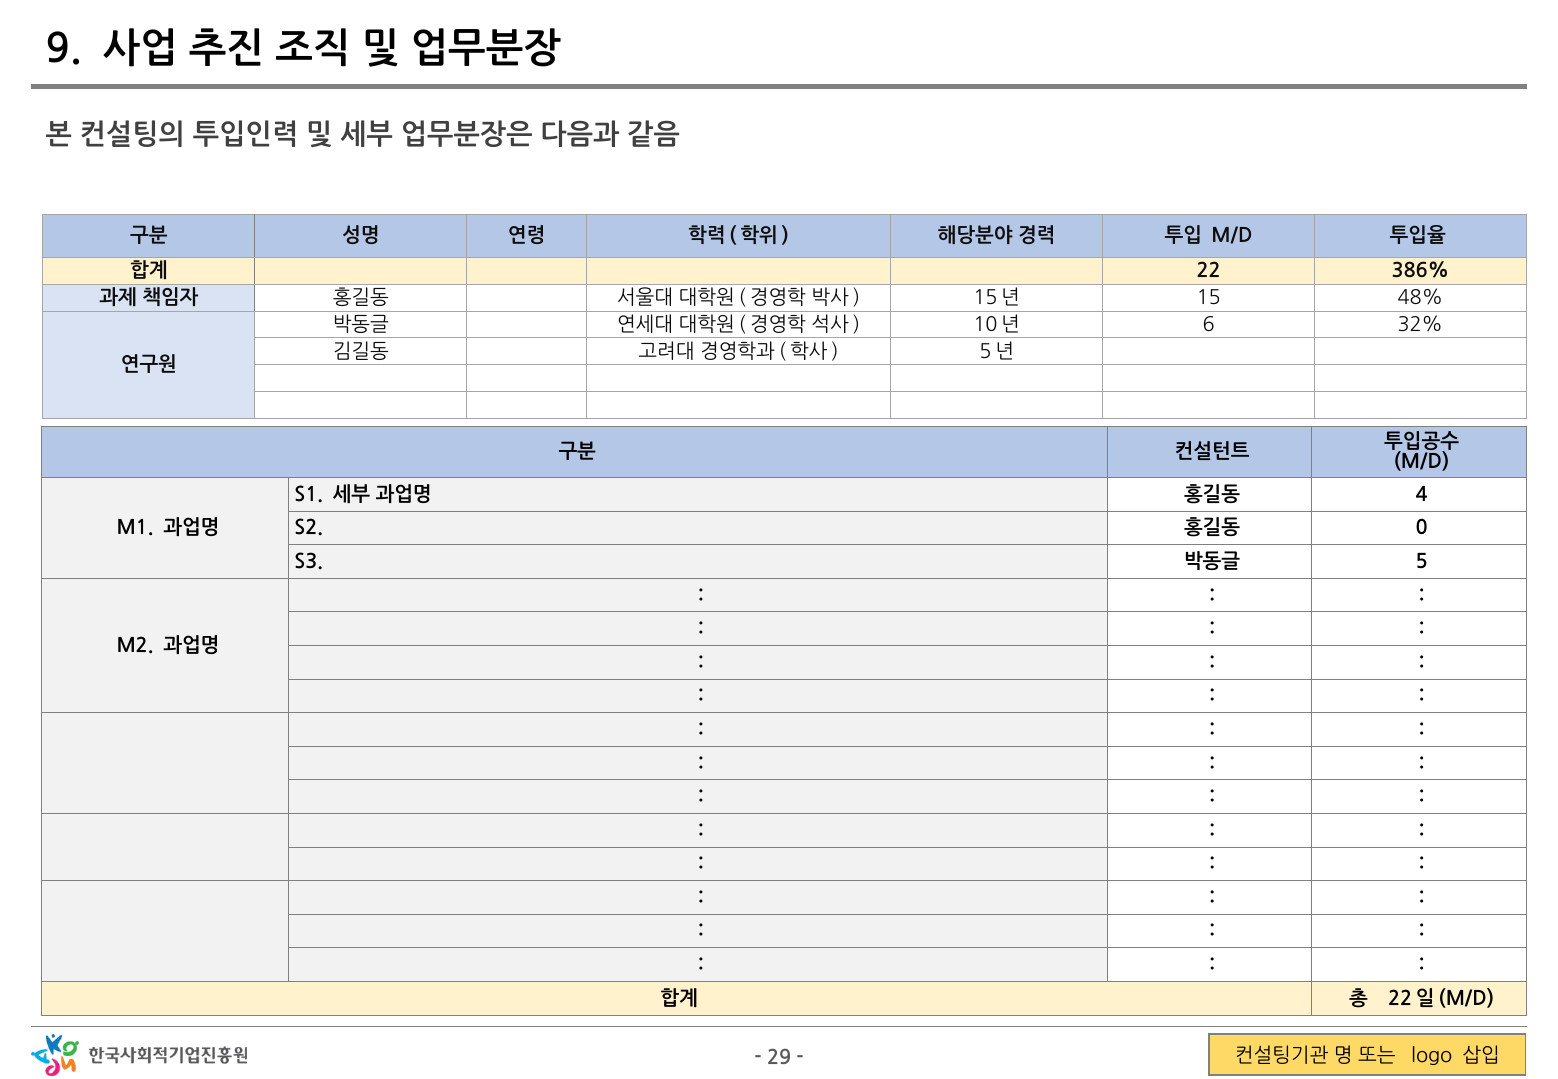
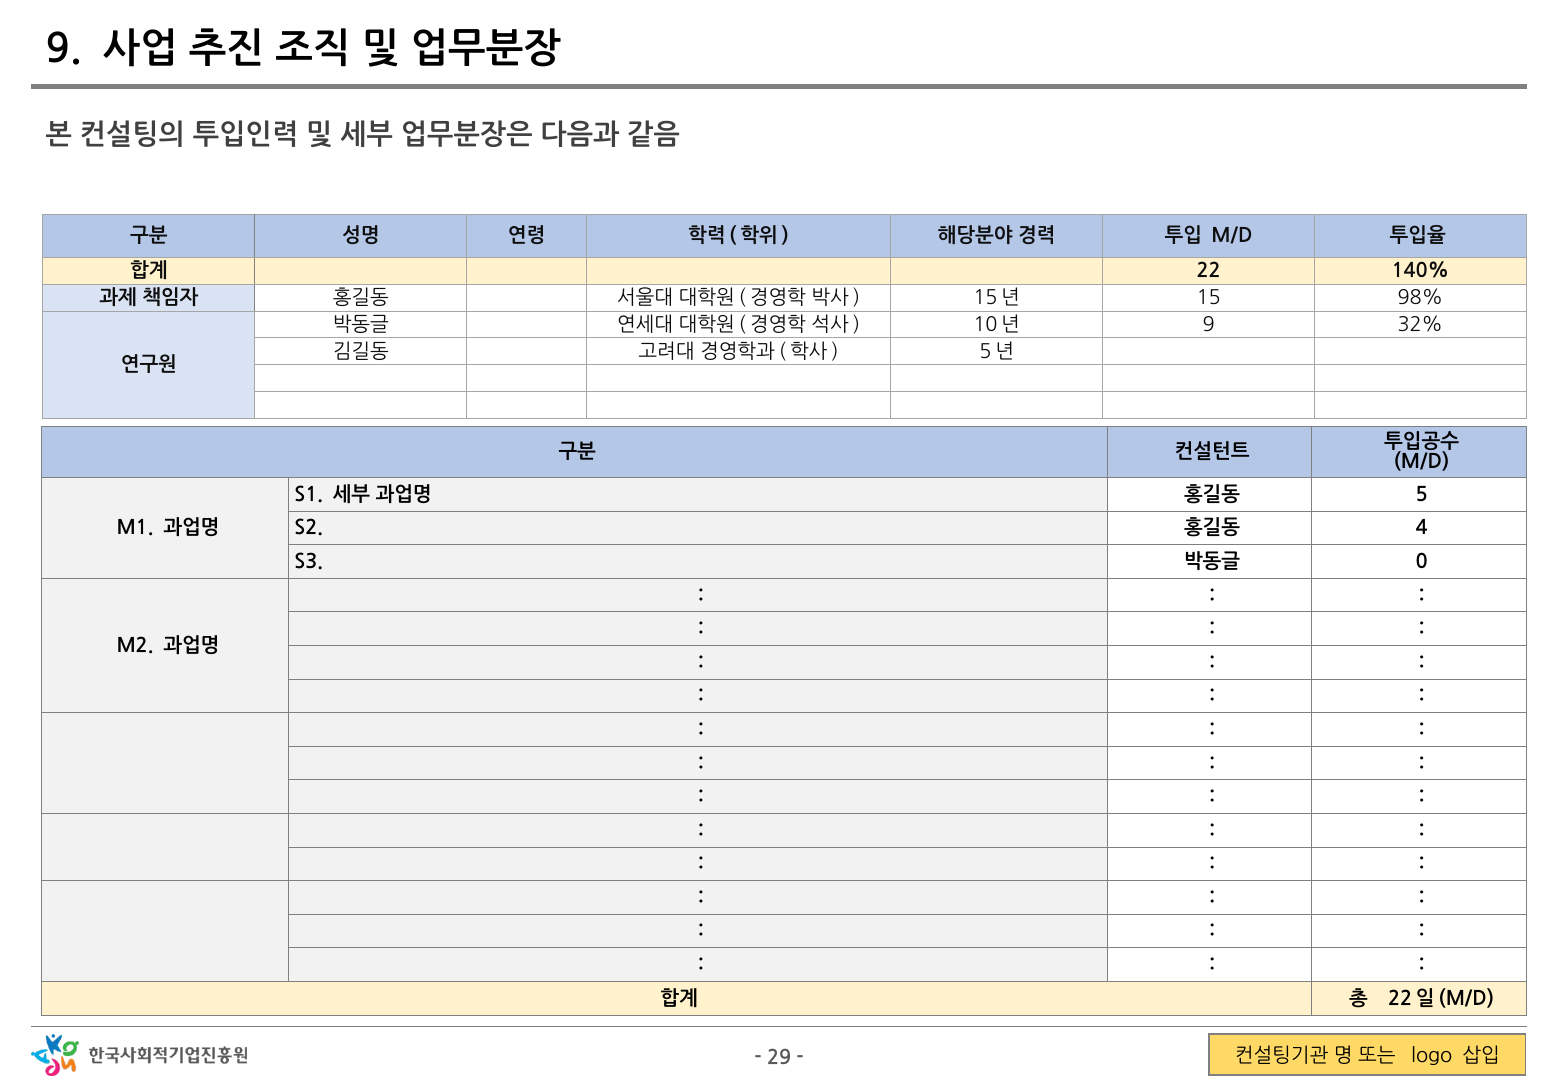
386%: 386% -> 140%
48%: 48% -> 98%
6 at (1209, 325): 6 -> 9
4: 4 -> 5
0: 0 -> 4
5: 5 -> 0
